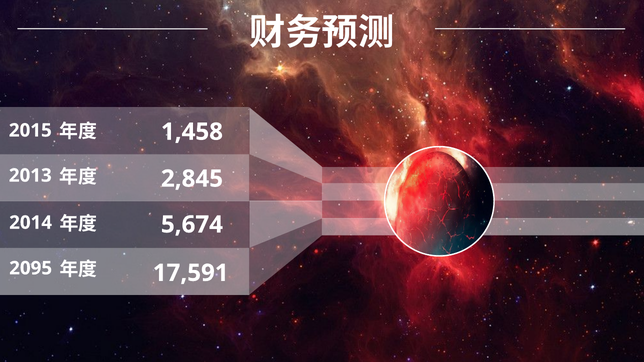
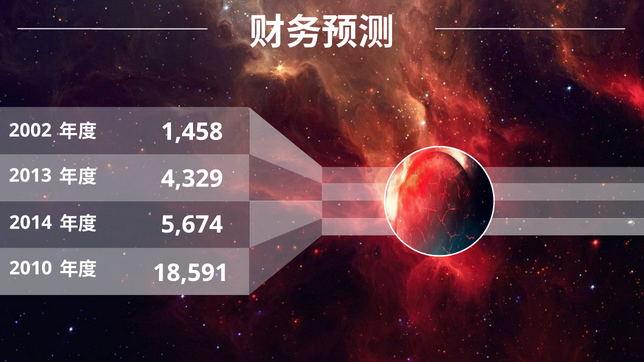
2015: 2015 -> 2002
2,845: 2,845 -> 4,329
2095: 2095 -> 2010
17,591: 17,591 -> 18,591
